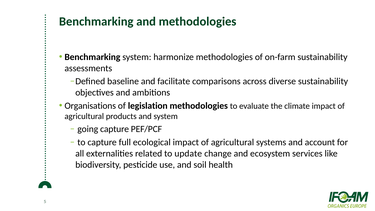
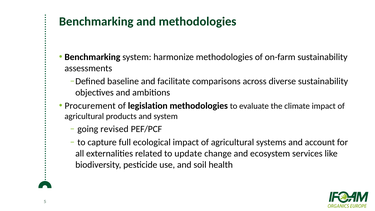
Organisations: Organisations -> Procurement
going capture: capture -> revised
